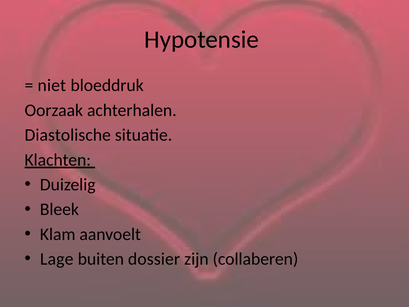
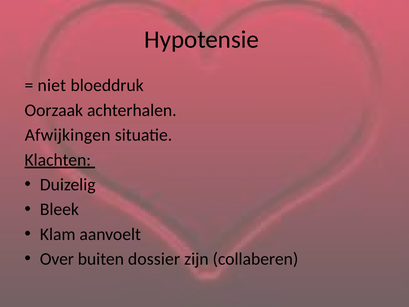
Diastolische: Diastolische -> Afwijkingen
Lage: Lage -> Over
